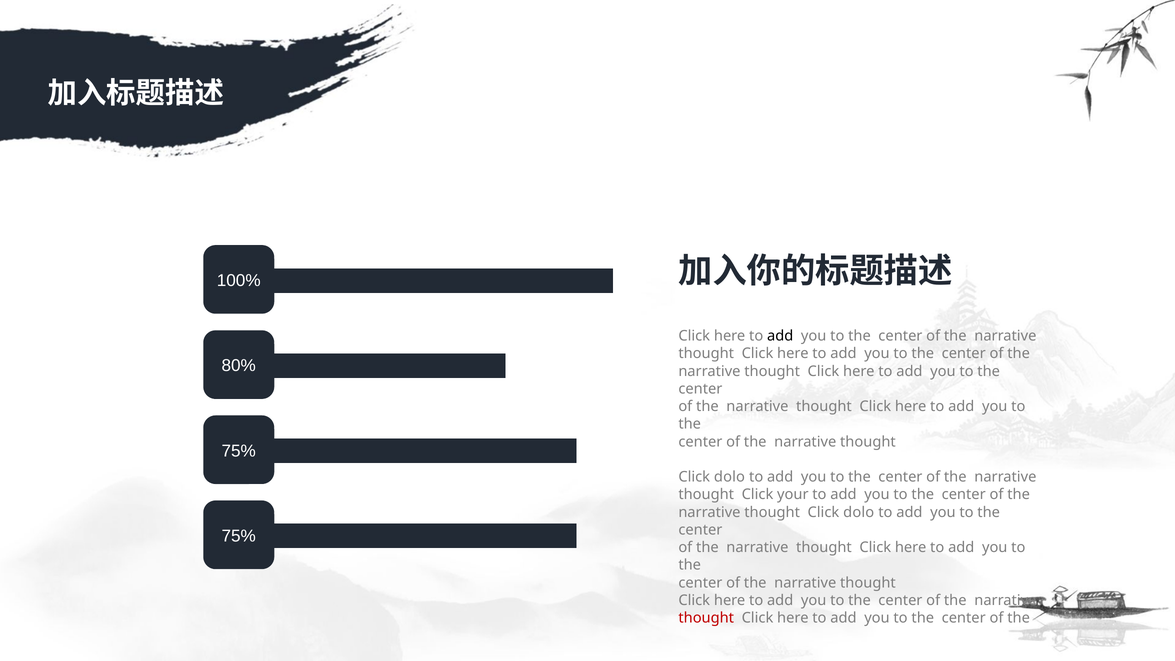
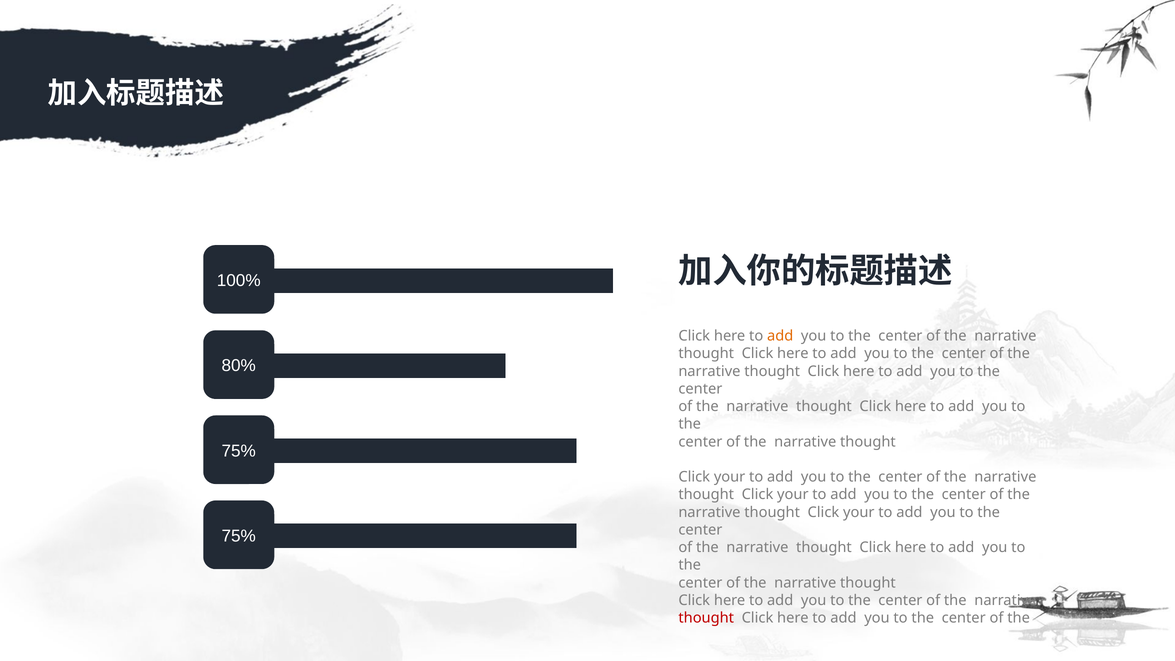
add at (780, 336) colour: black -> orange
dolo at (729, 477): dolo -> your
dolo at (859, 512): dolo -> your
